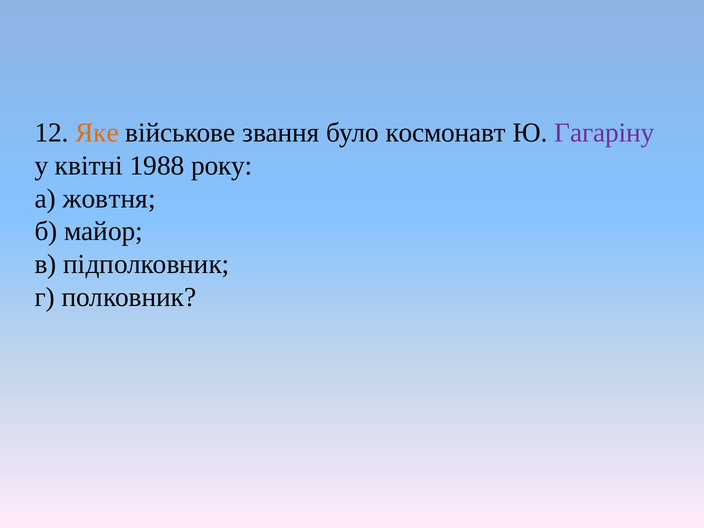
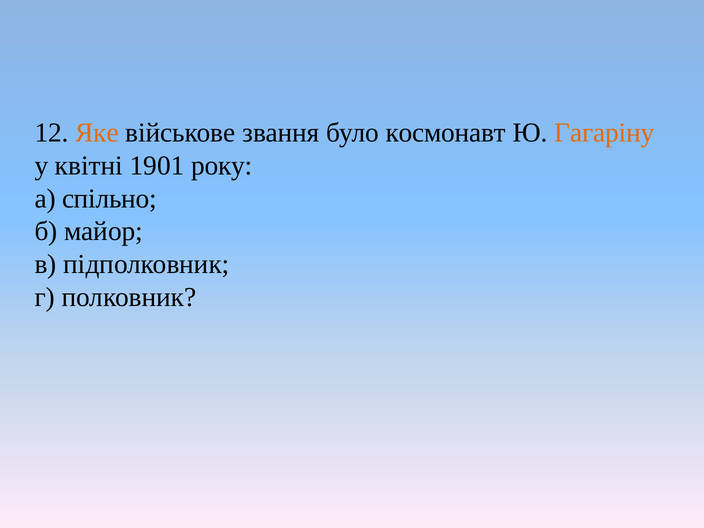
Гагаріну colour: purple -> orange
1988: 1988 -> 1901
жовтня: жовтня -> спільно
